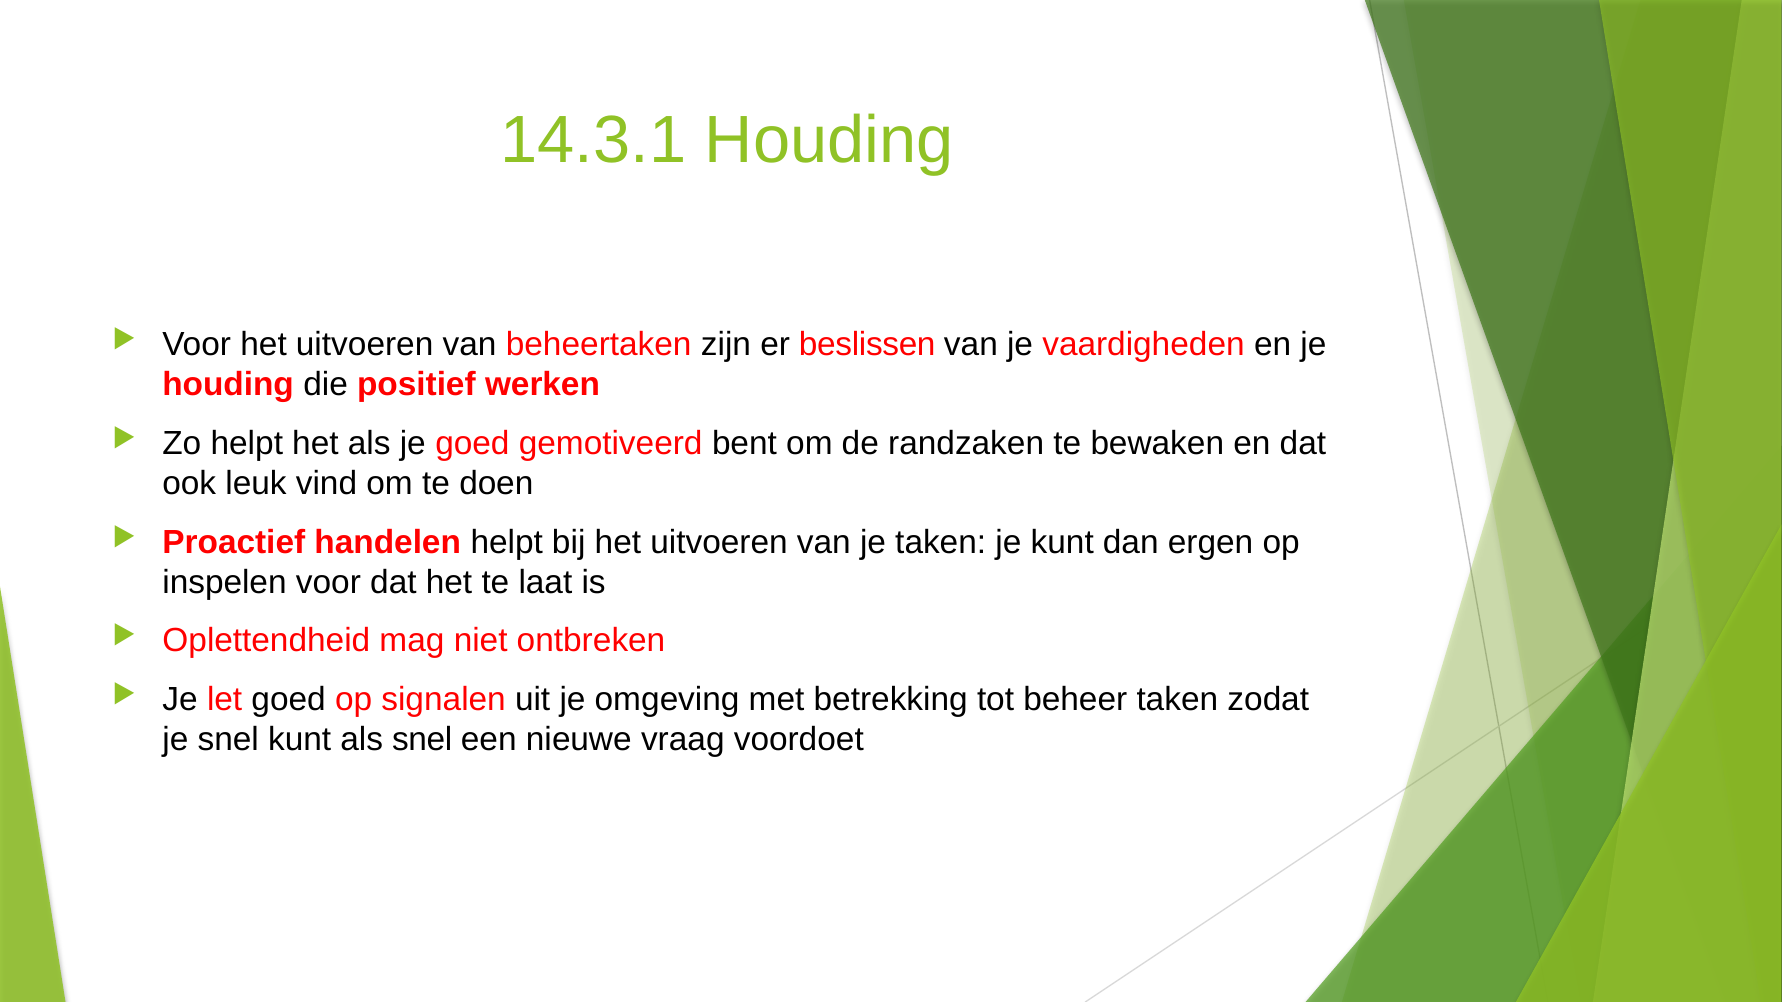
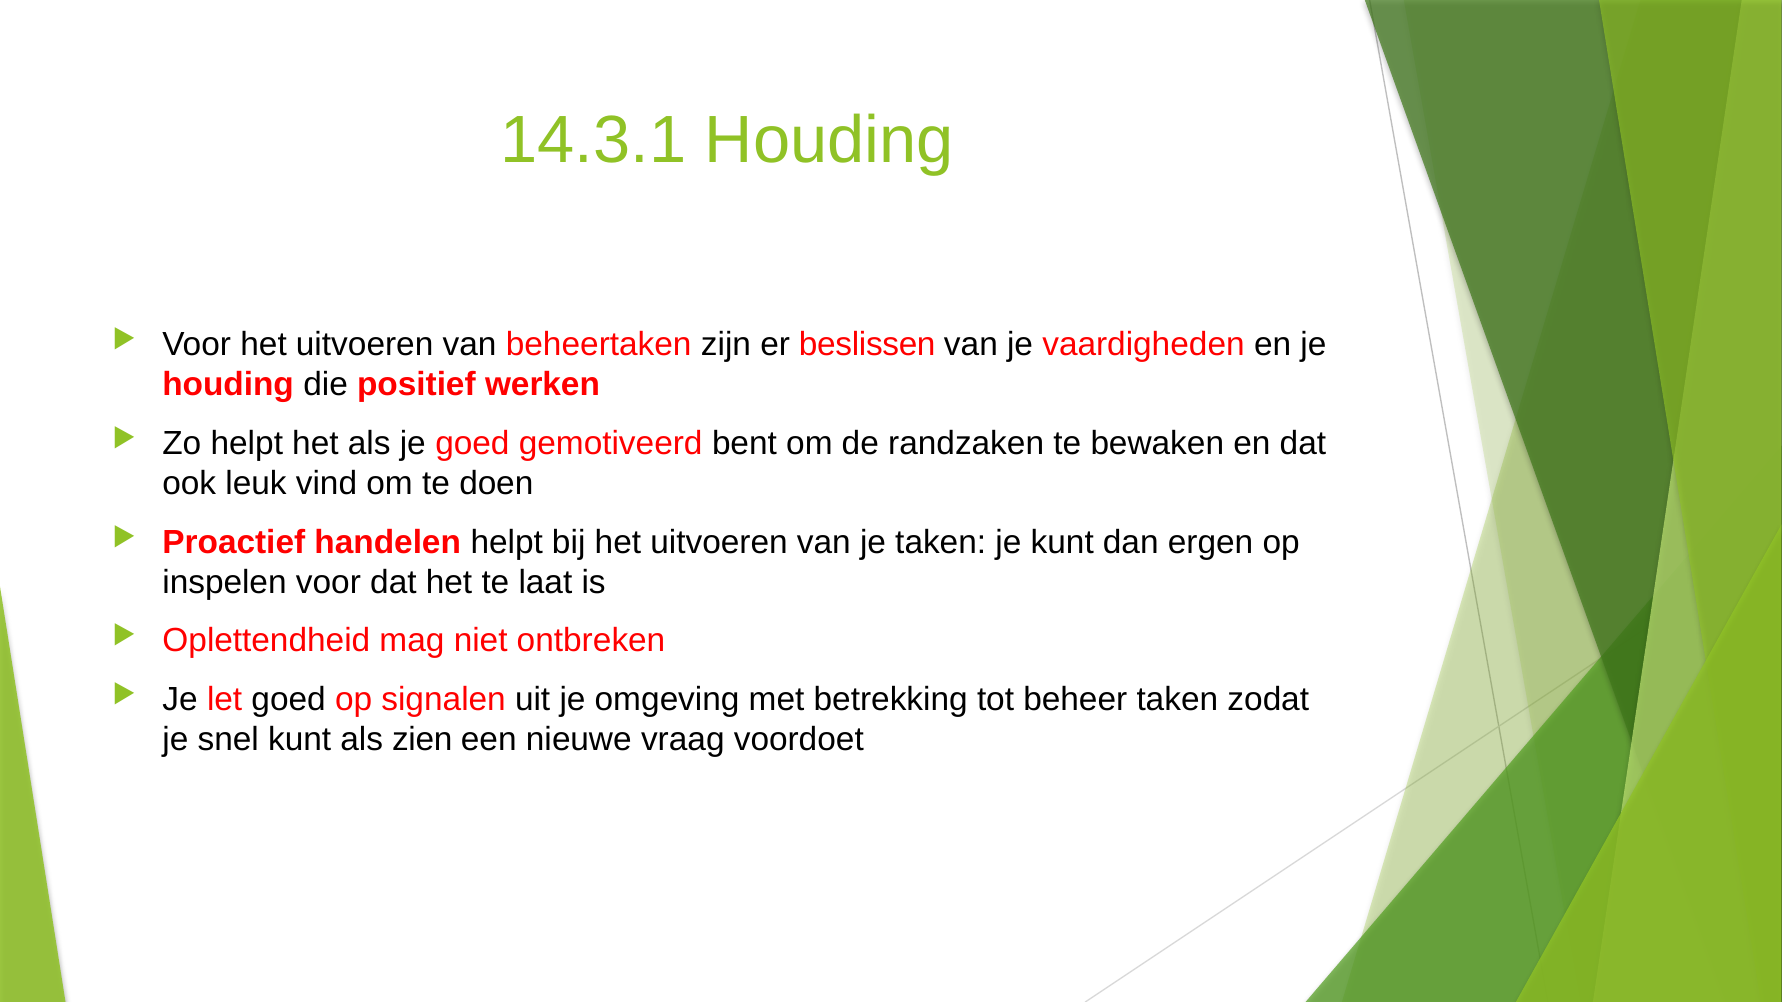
als snel: snel -> zien
